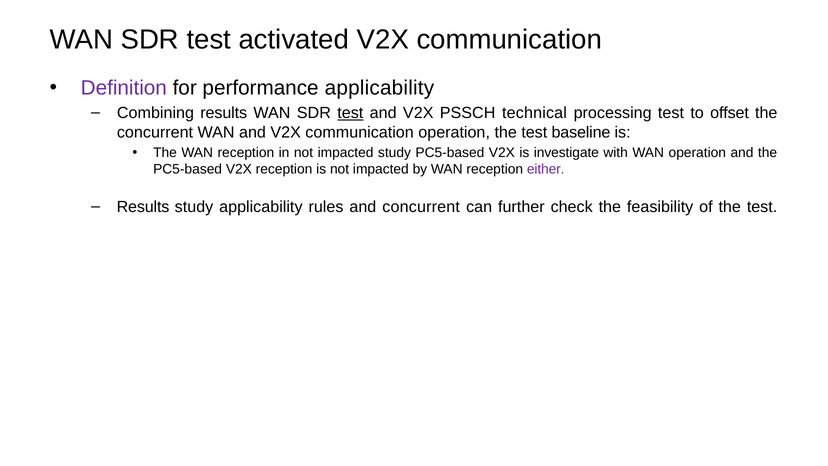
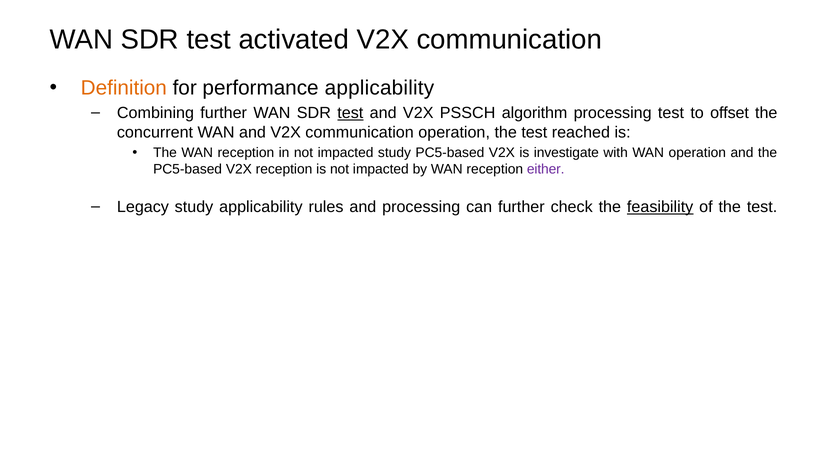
Definition colour: purple -> orange
Combining results: results -> further
technical: technical -> algorithm
baseline: baseline -> reached
Results at (143, 207): Results -> Legacy
and concurrent: concurrent -> processing
feasibility underline: none -> present
